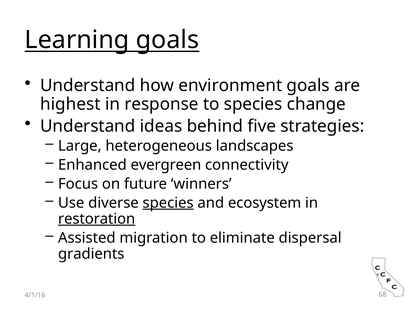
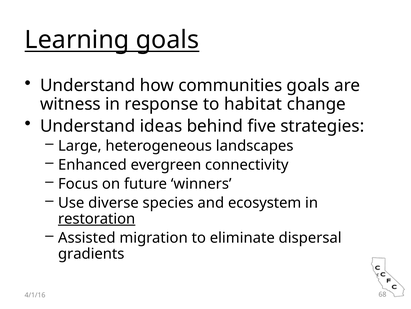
environment: environment -> communities
highest: highest -> witness
to species: species -> habitat
species at (168, 202) underline: present -> none
